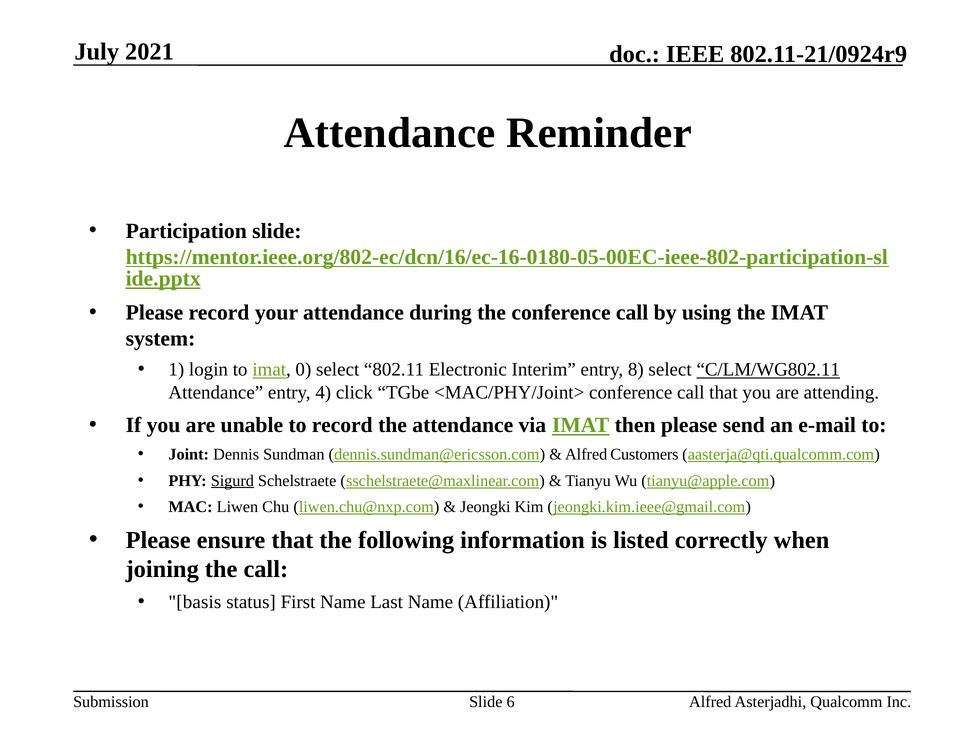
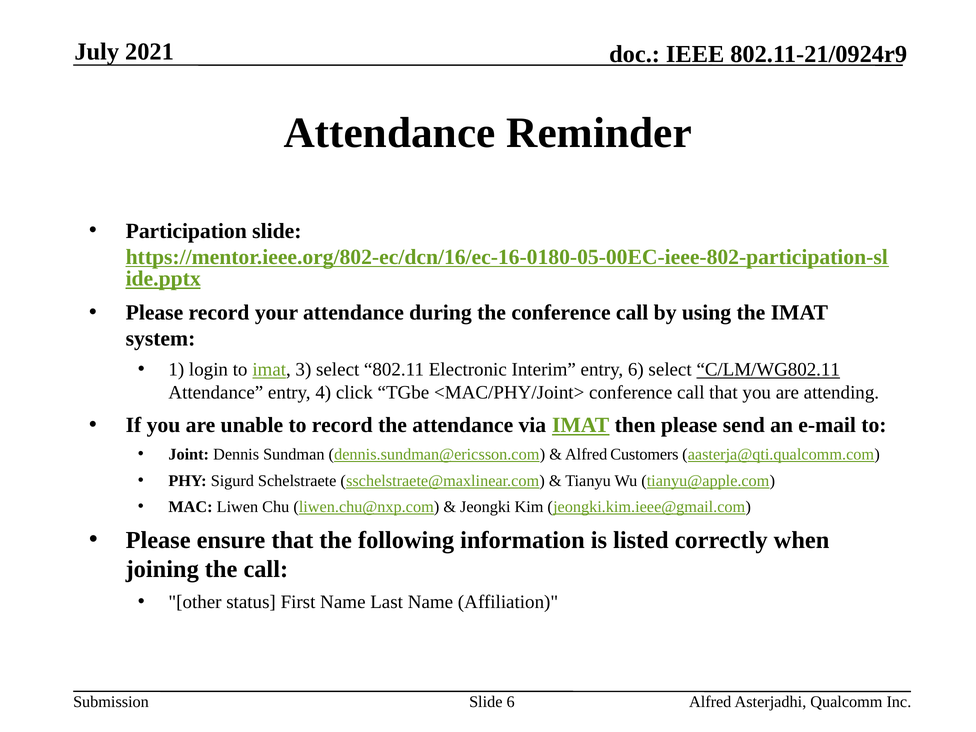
0: 0 -> 3
entry 8: 8 -> 6
Sigurd underline: present -> none
basis: basis -> other
